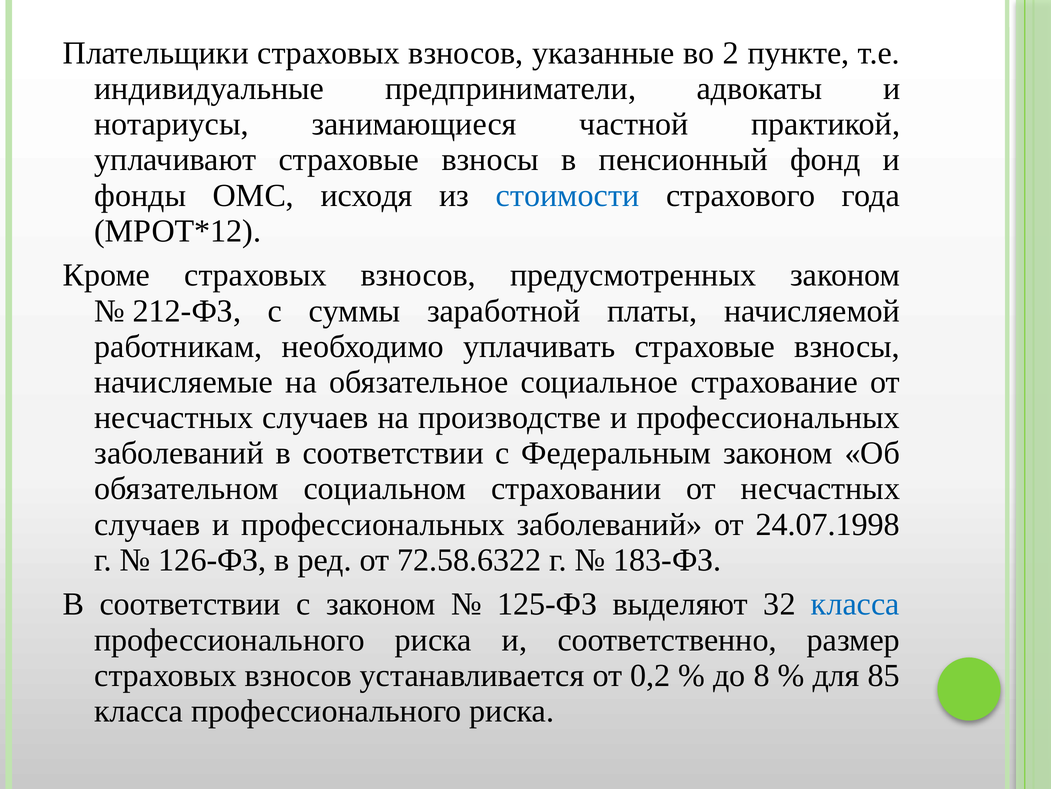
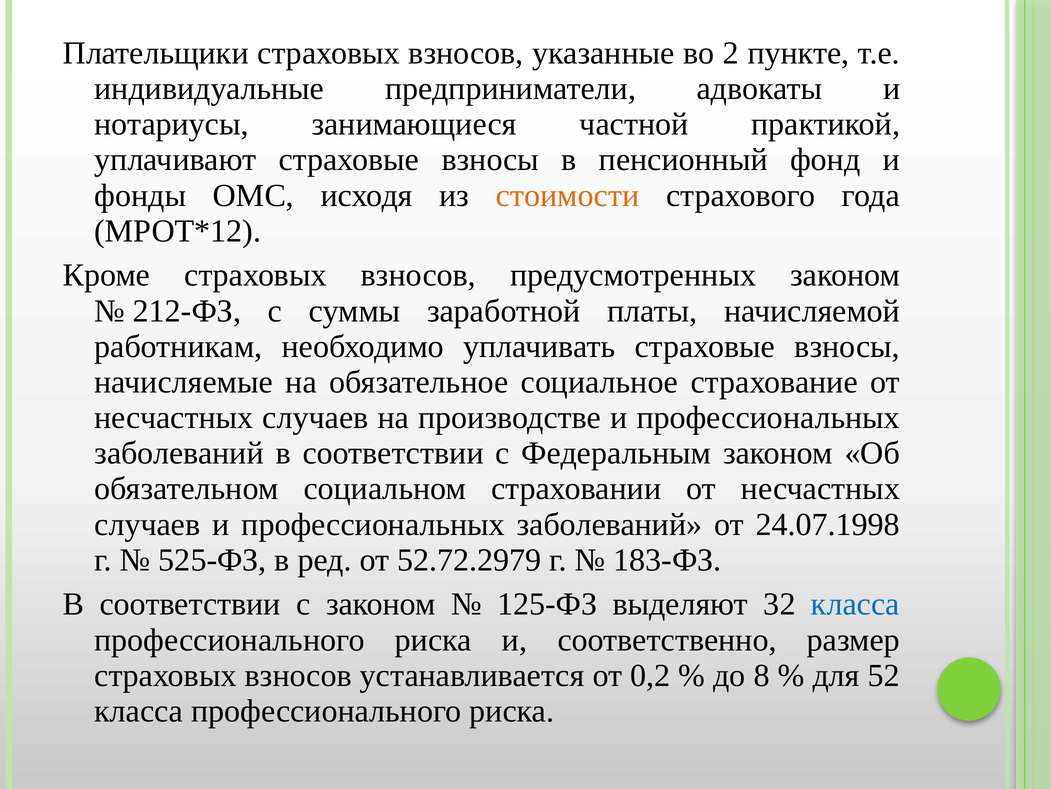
стоимости colour: blue -> orange
126-ФЗ: 126-ФЗ -> 525-ФЗ
72.58.6322: 72.58.6322 -> 52.72.2979
85: 85 -> 52
